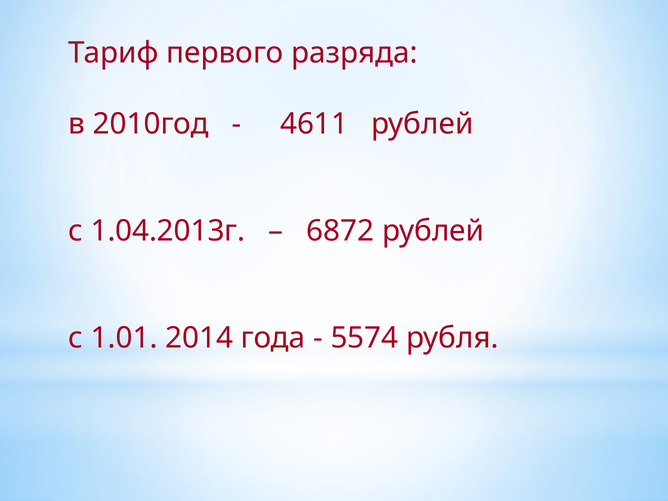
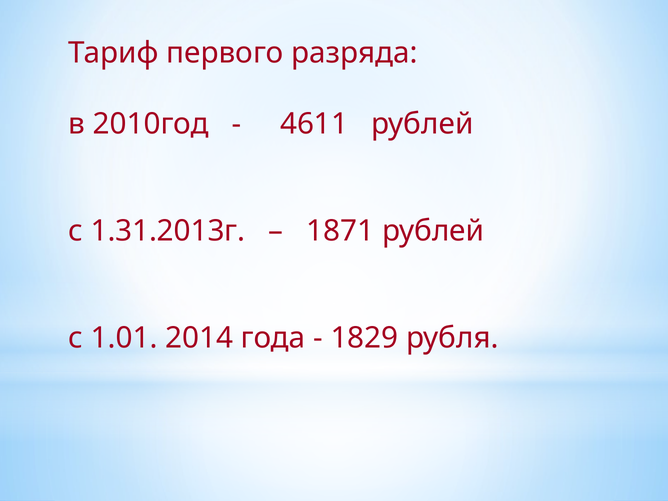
1.04.2013г: 1.04.2013г -> 1.31.2013г
6872: 6872 -> 1871
5574: 5574 -> 1829
